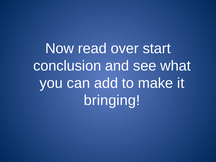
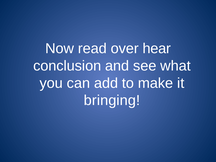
start: start -> hear
